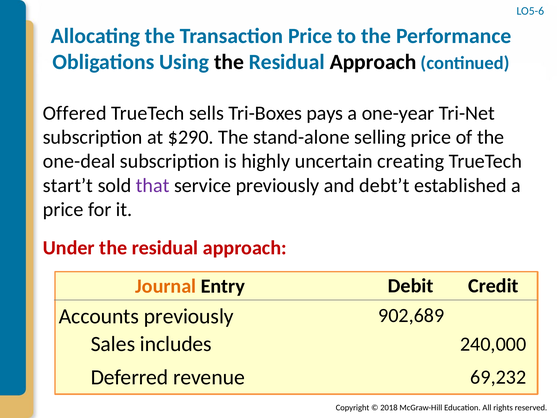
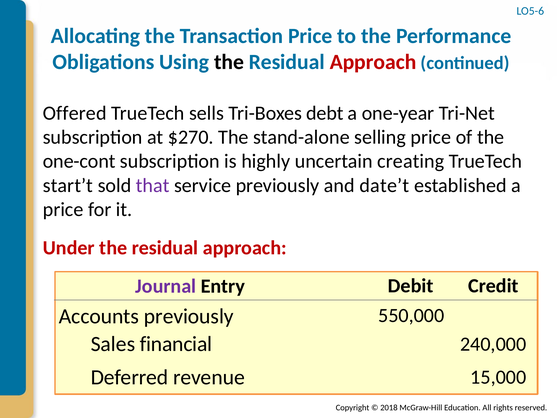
Approach at (373, 62) colour: black -> red
pays: pays -> debt
$290: $290 -> $270
one-deal: one-deal -> one-cont
debt’t: debt’t -> date’t
Journal colour: orange -> purple
902,689: 902,689 -> 550,000
includes: includes -> financial
69,232: 69,232 -> 15,000
